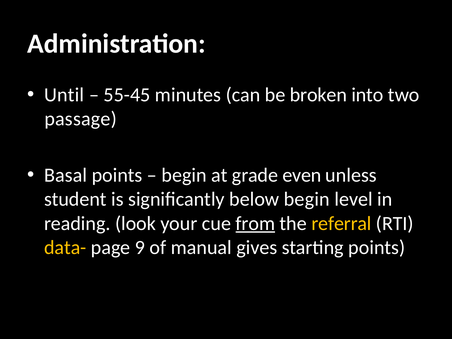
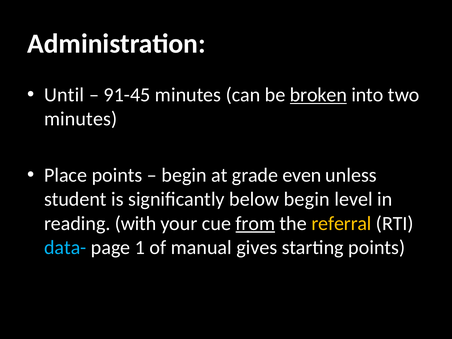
55-45: 55-45 -> 91-45
broken underline: none -> present
passage at (81, 119): passage -> minutes
Basal: Basal -> Place
look: look -> with
data- colour: yellow -> light blue
9: 9 -> 1
